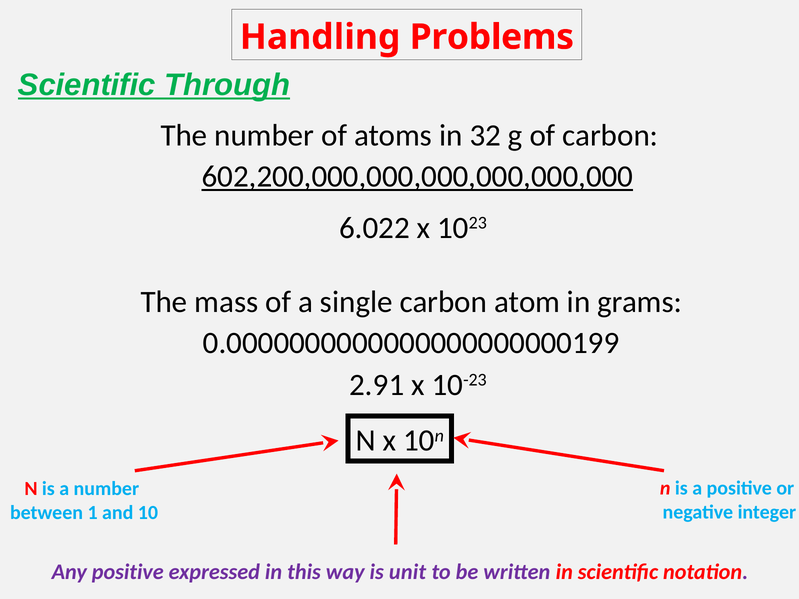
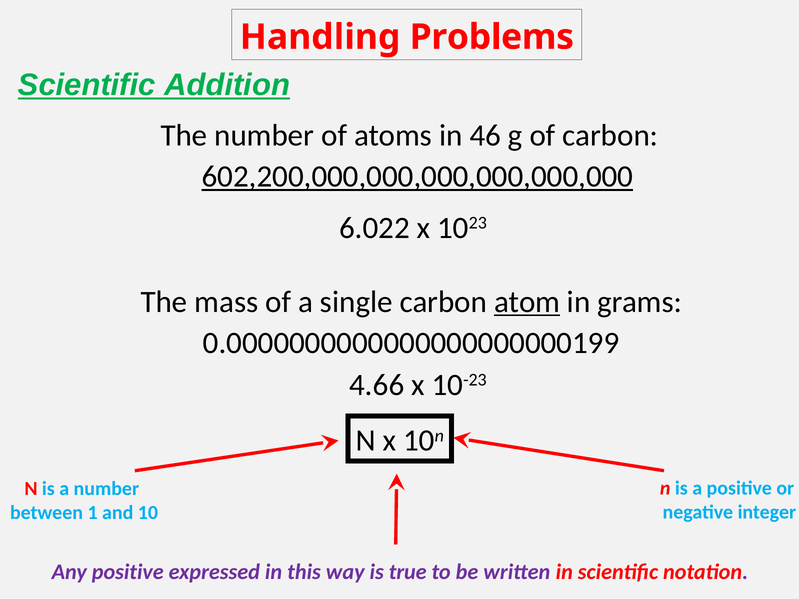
Through: Through -> Addition
32: 32 -> 46
atom underline: none -> present
2.91: 2.91 -> 4.66
unit: unit -> true
